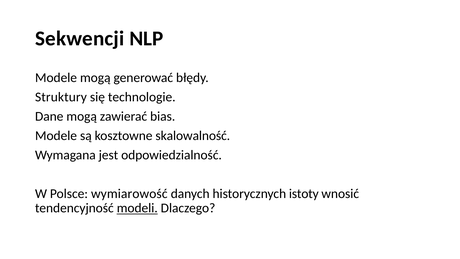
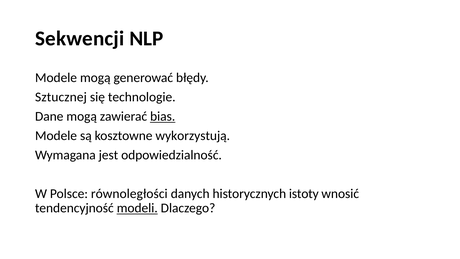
Struktury: Struktury -> Sztucznej
bias underline: none -> present
skalowalność: skalowalność -> wykorzystują
wymiarowość: wymiarowość -> równoległości
